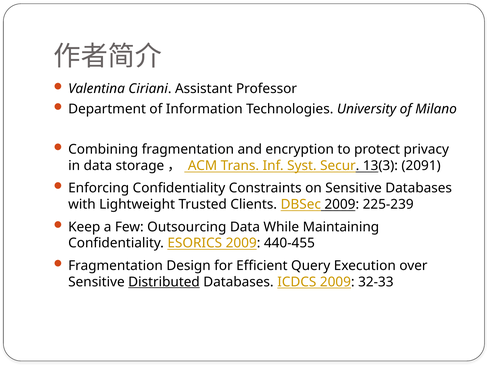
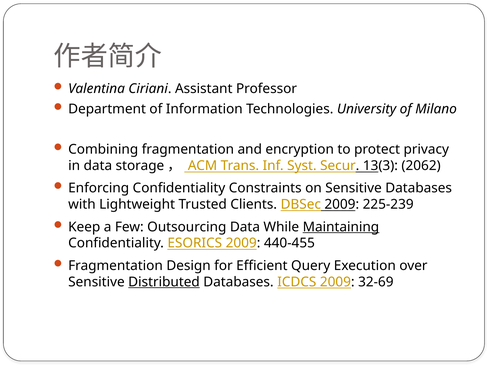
2091: 2091 -> 2062
Maintaining underline: none -> present
32-33: 32-33 -> 32-69
